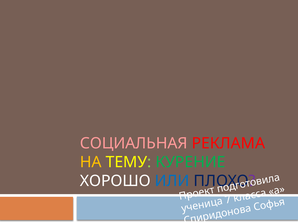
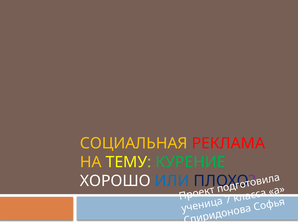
СОЦИАЛЬНАЯ colour: pink -> yellow
